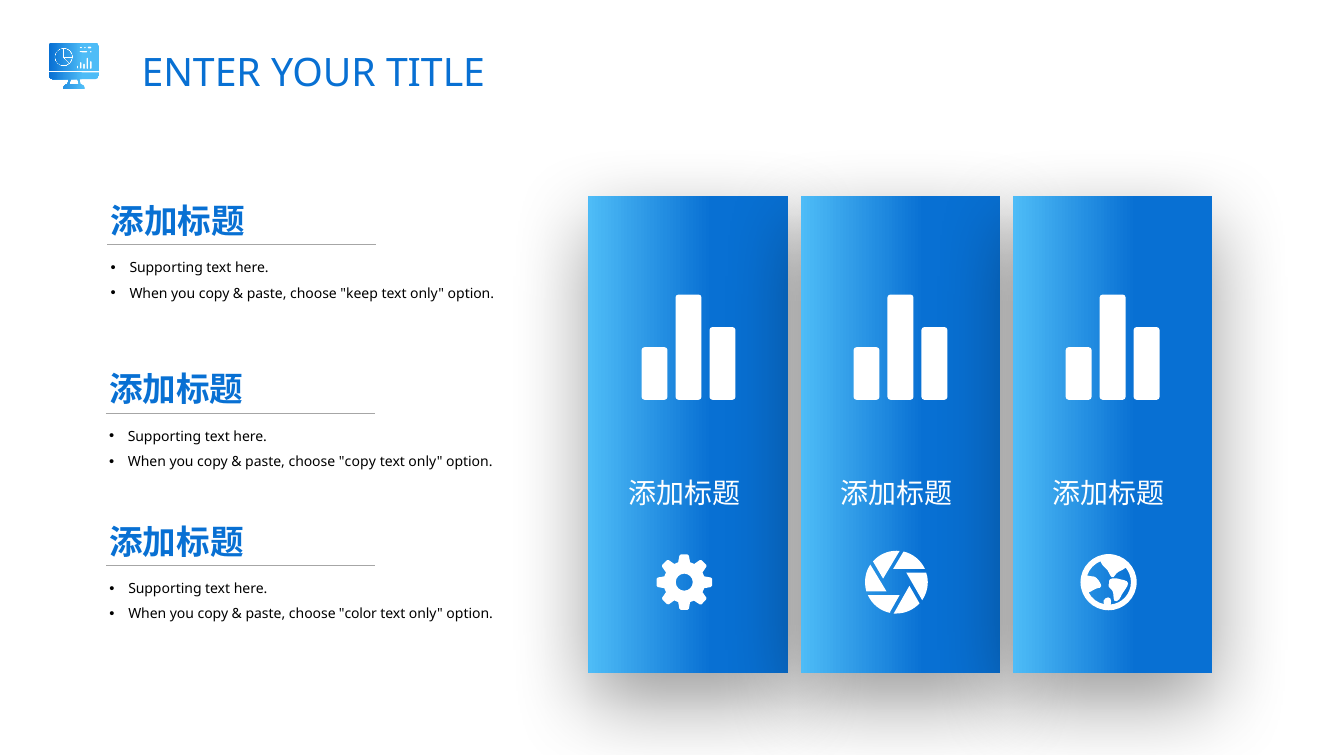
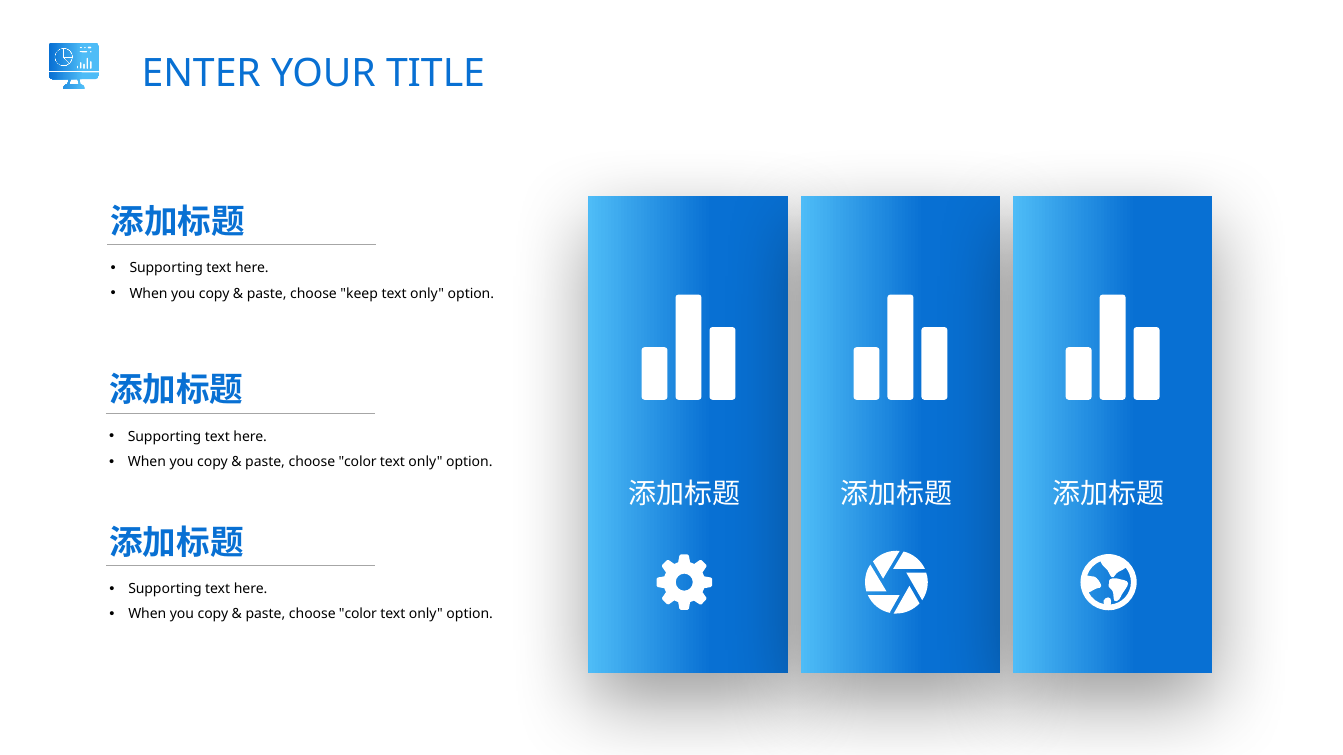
copy at (357, 462): copy -> color
